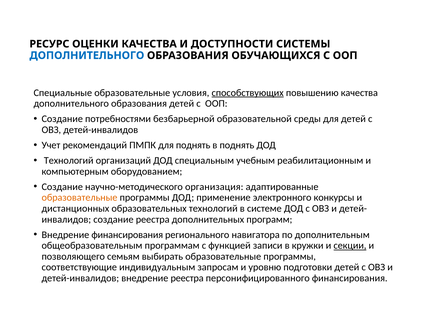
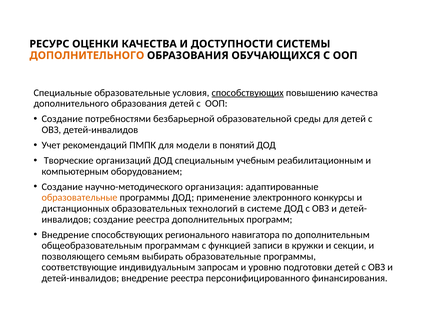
ДОПОЛНИТЕЛЬНОГО at (87, 56) colour: blue -> orange
для поднять: поднять -> модели
в поднять: поднять -> понятий
Технологий at (69, 161): Технологий -> Творческие
Внедрение финансирования: финансирования -> способствующих
секции underline: present -> none
